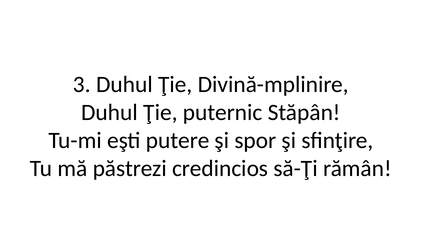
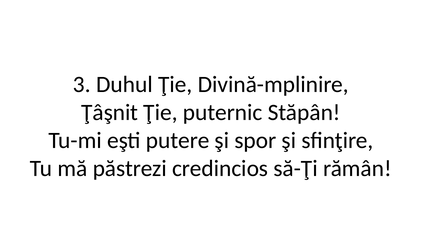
Duhul at (110, 113): Duhul -> Ţâşnit
